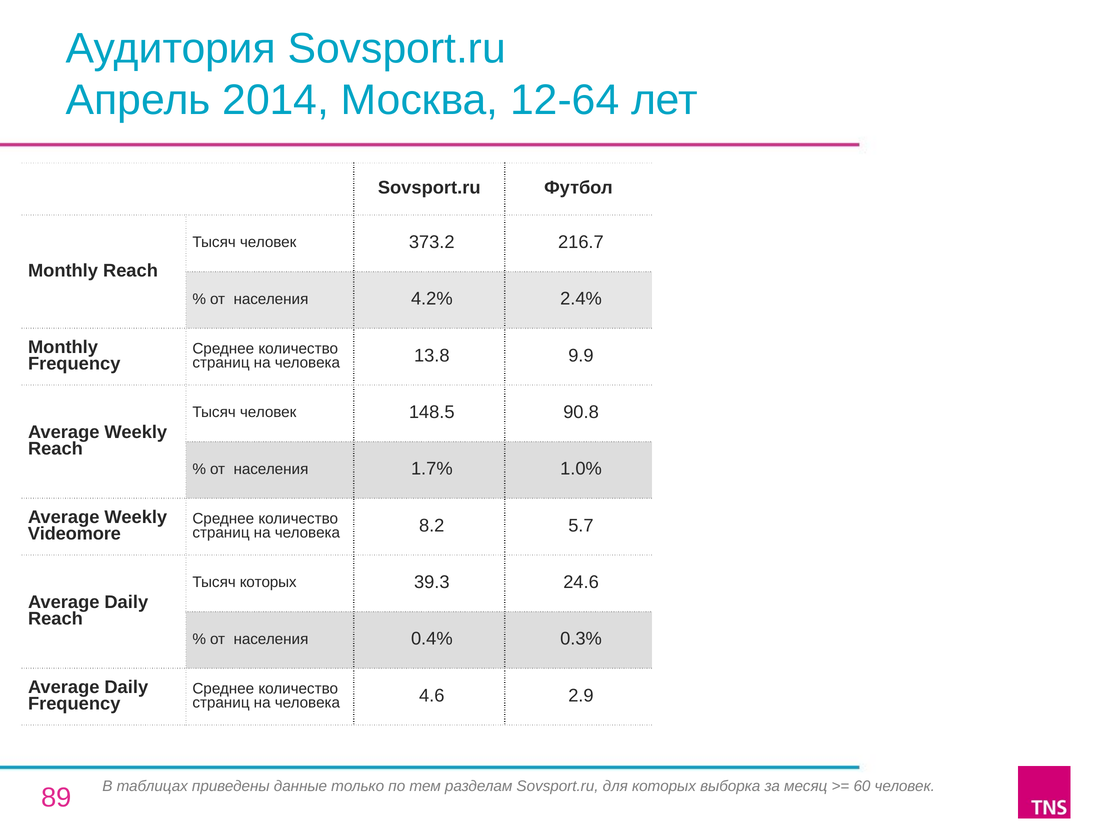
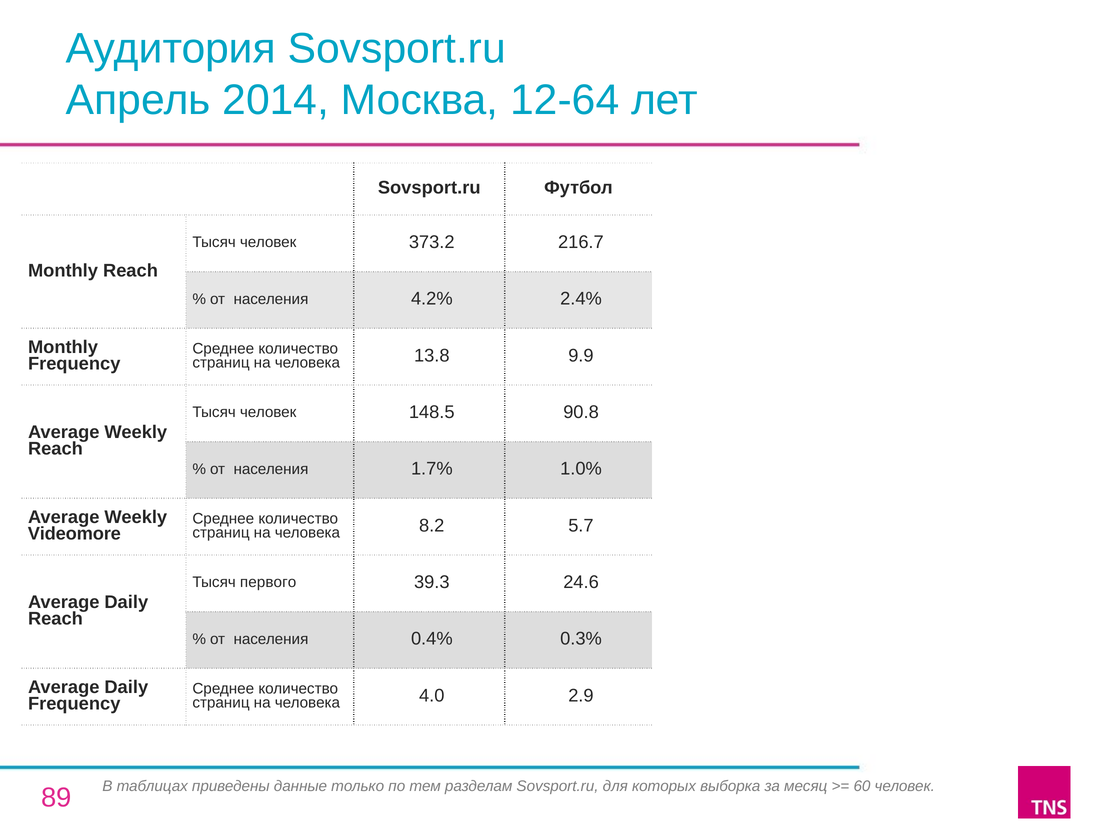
Тысяч которых: которых -> первого
4.6: 4.6 -> 4.0
